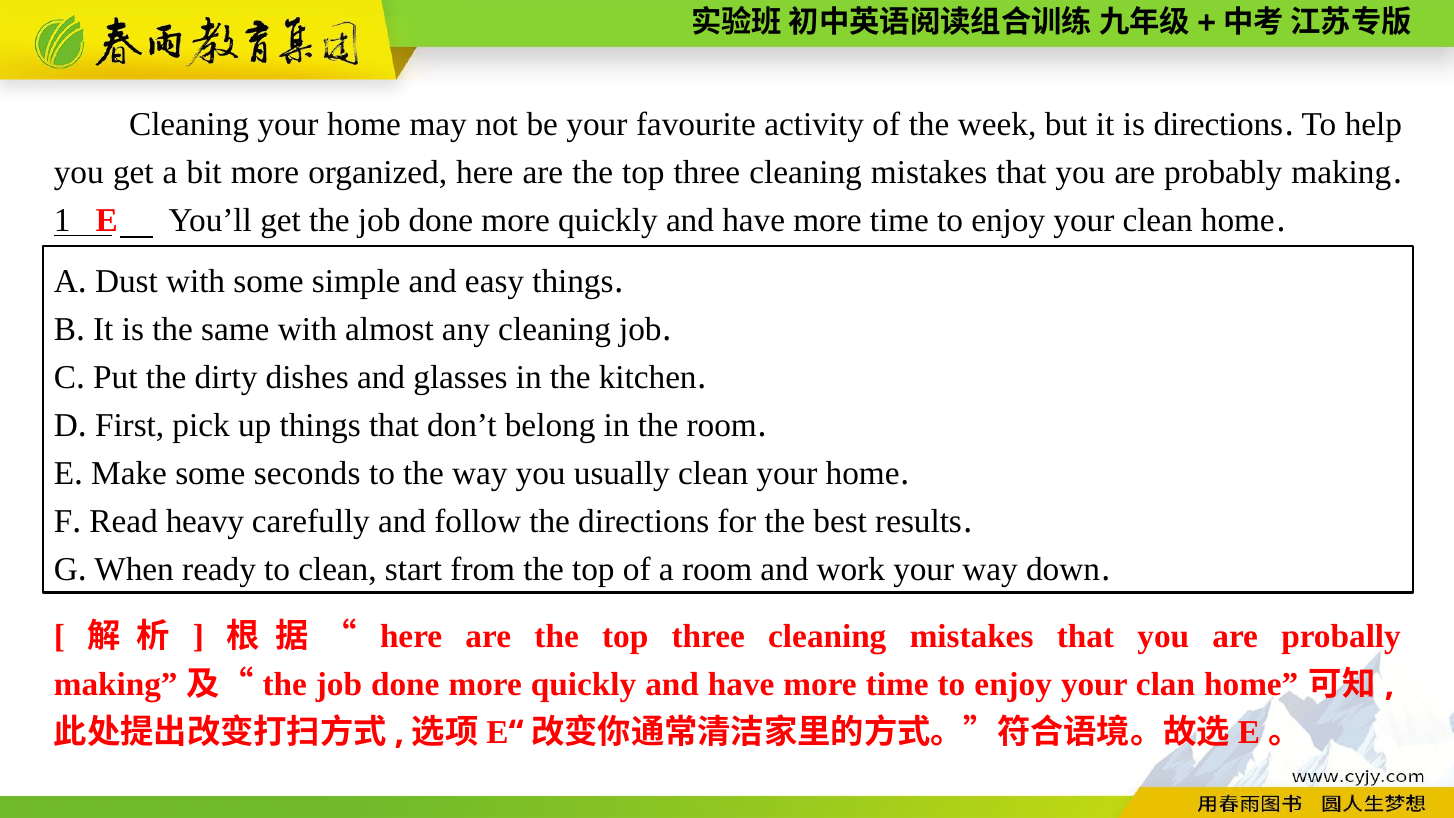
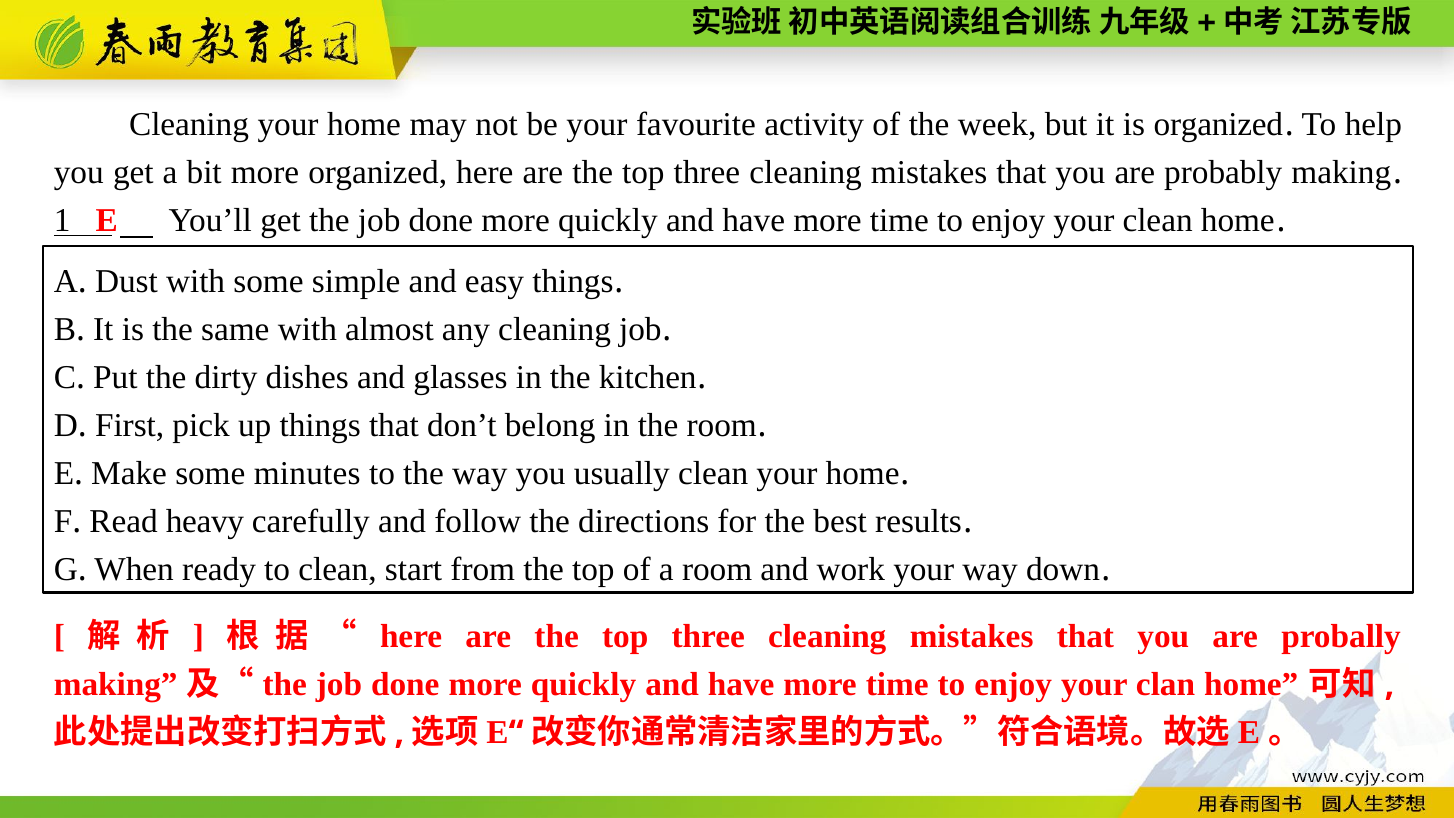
is directions: directions -> organized
seconds: seconds -> minutes
